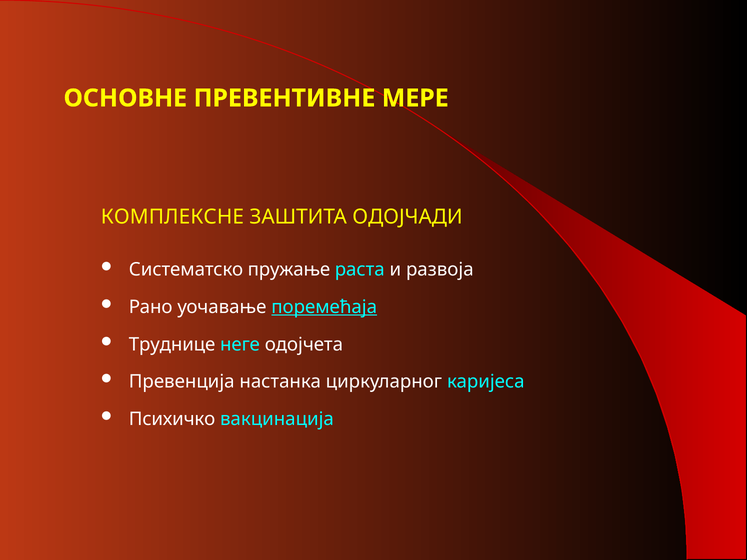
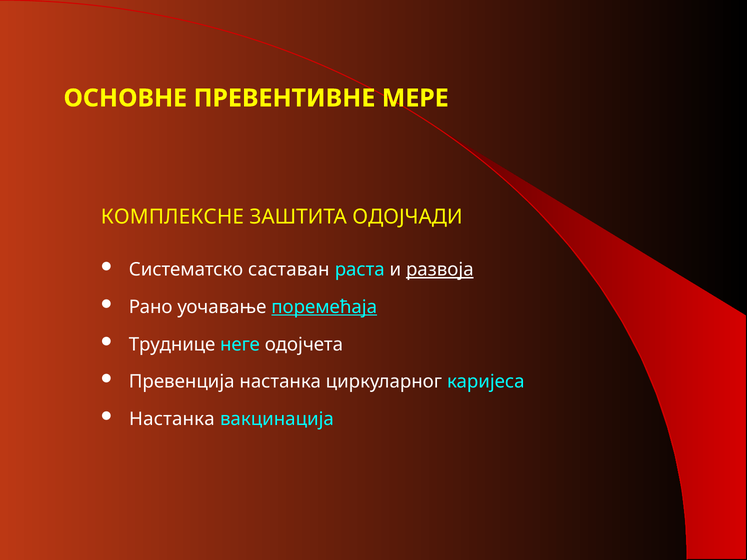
пружање: пружање -> саставан
развоја underline: none -> present
Психичко at (172, 419): Психичко -> Настанка
